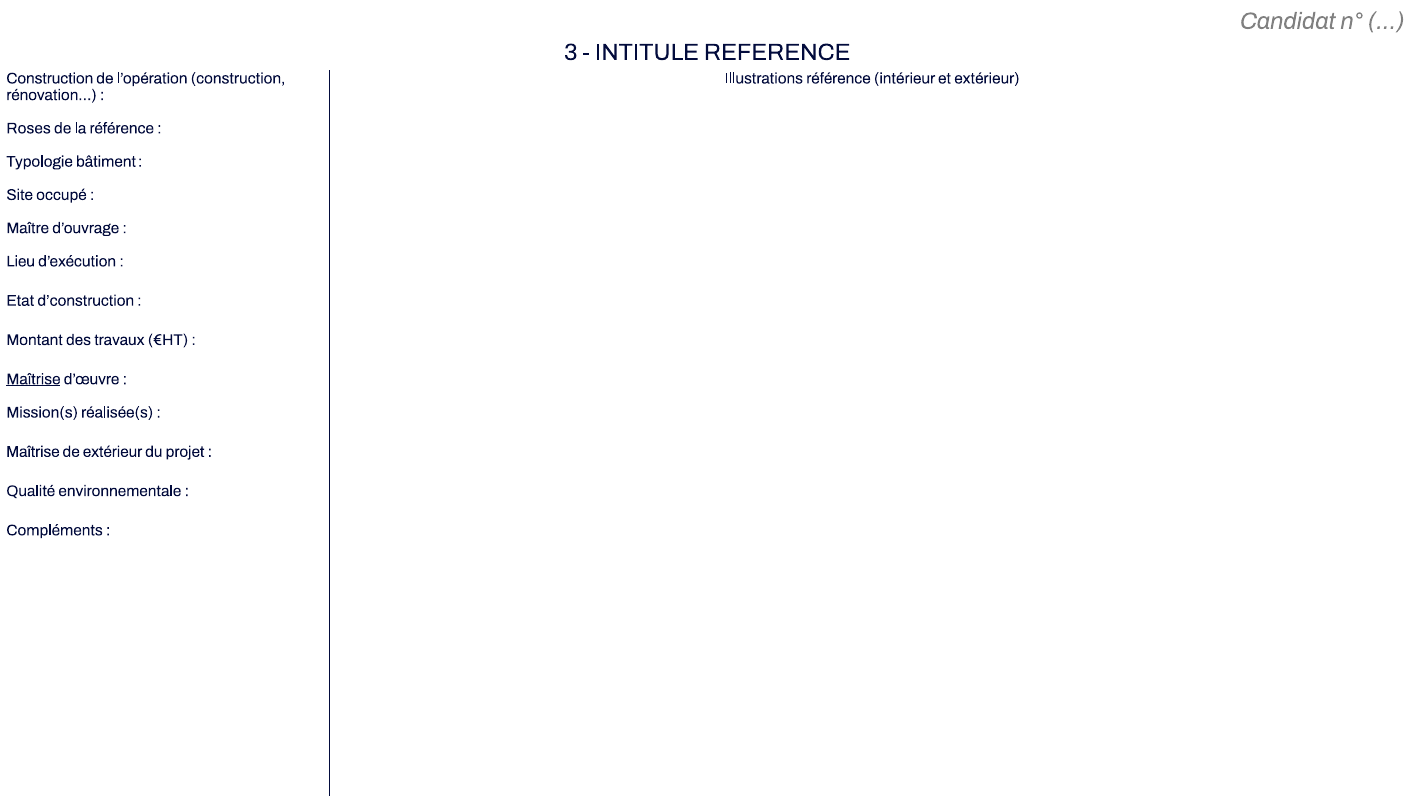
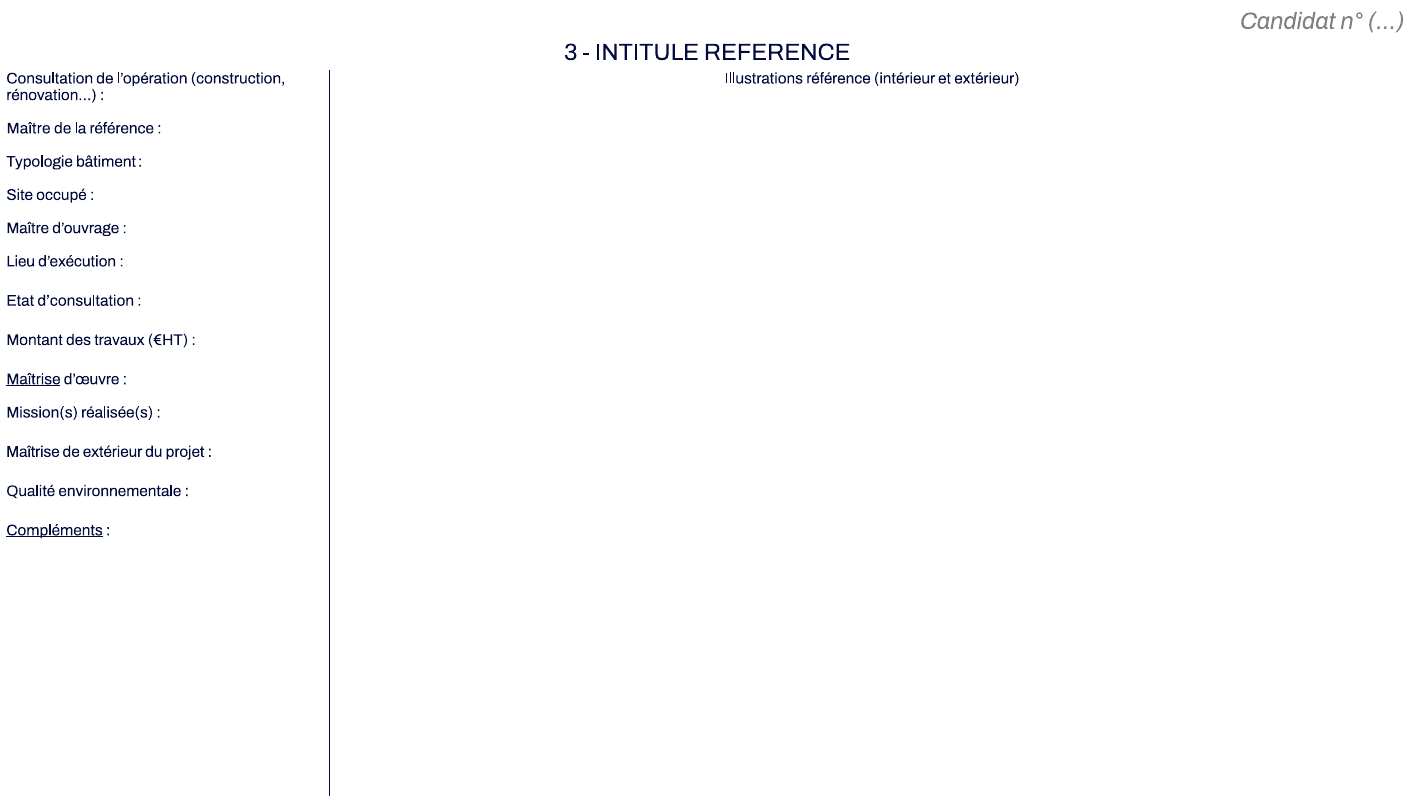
Construction at (50, 78): Construction -> Consultation
Roses at (29, 128): Roses -> Maître
d’construction: d’construction -> d’consultation
Compléments underline: none -> present
